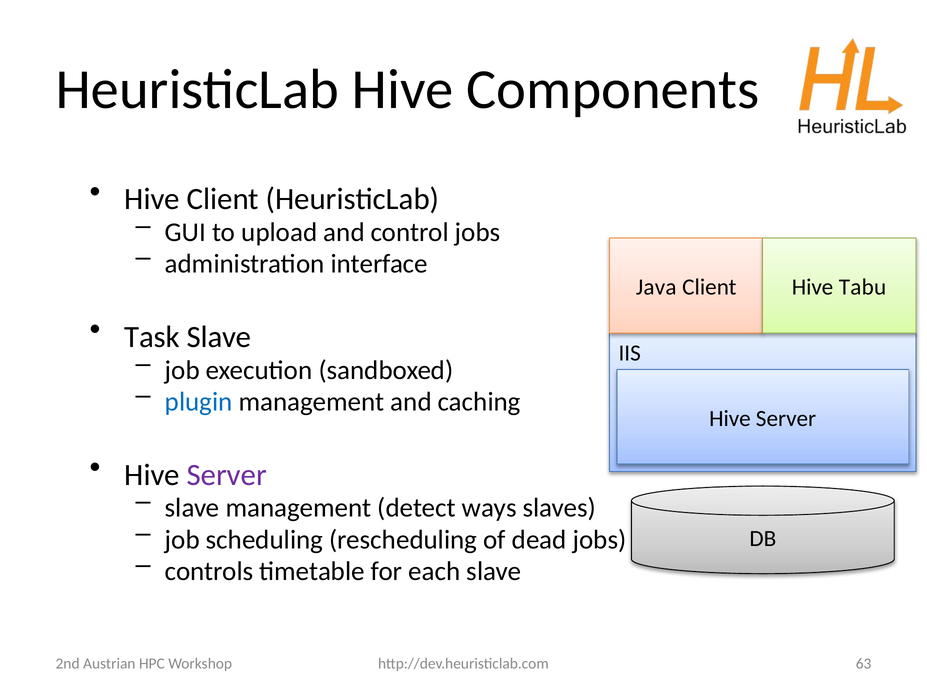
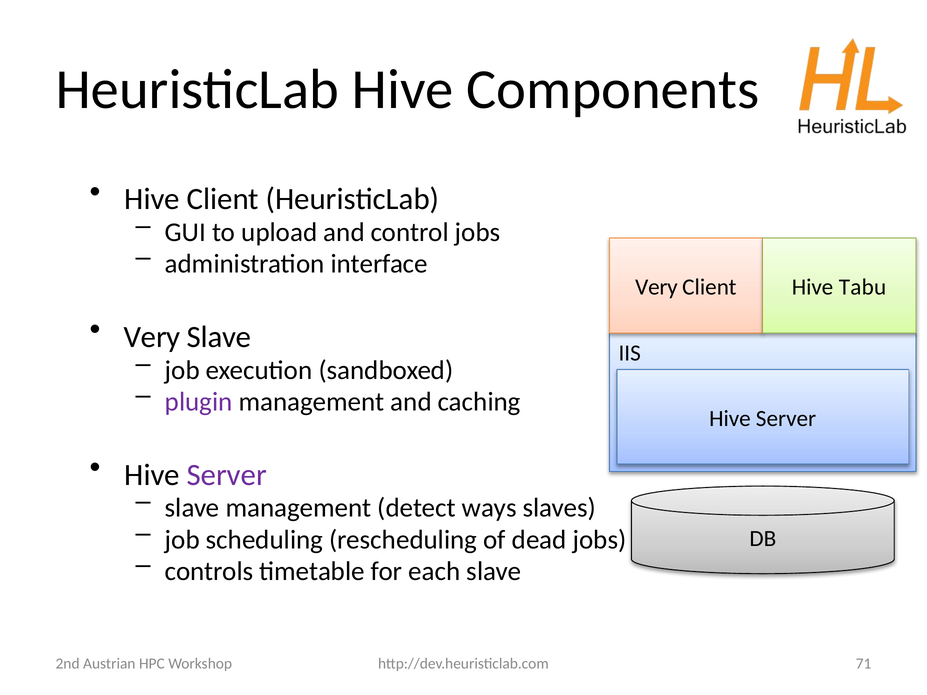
Java at (656, 287): Java -> Very
Task at (152, 337): Task -> Very
plugin colour: blue -> purple
63: 63 -> 71
